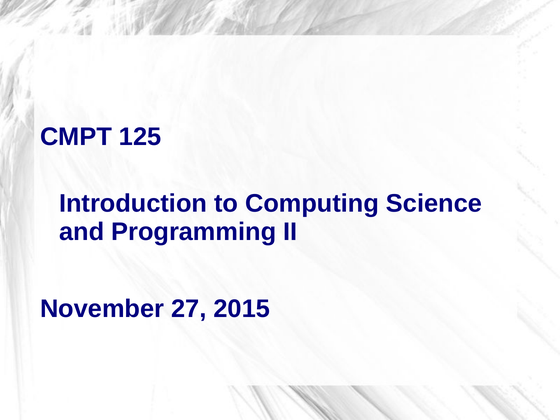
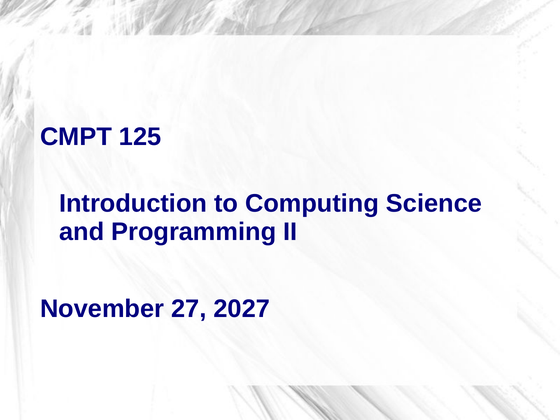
2015: 2015 -> 2027
